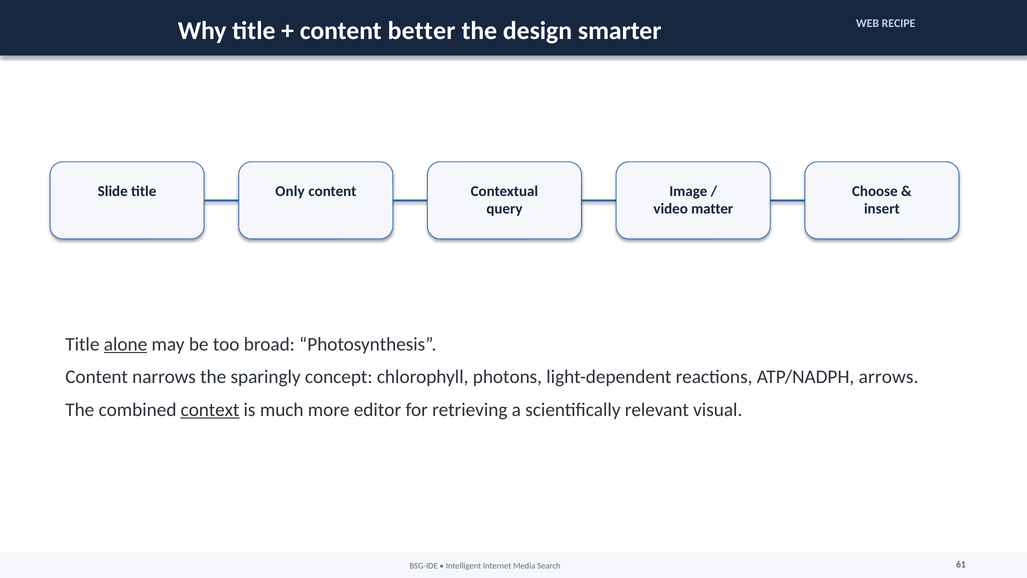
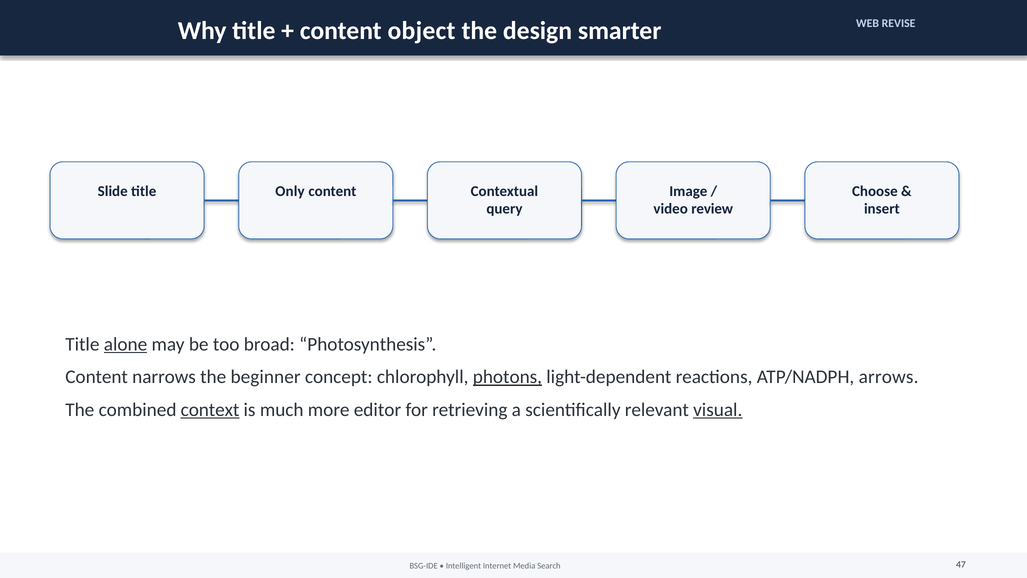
better: better -> object
RECIPE: RECIPE -> REVISE
matter: matter -> review
sparingly: sparingly -> beginner
photons underline: none -> present
visual underline: none -> present
61: 61 -> 47
